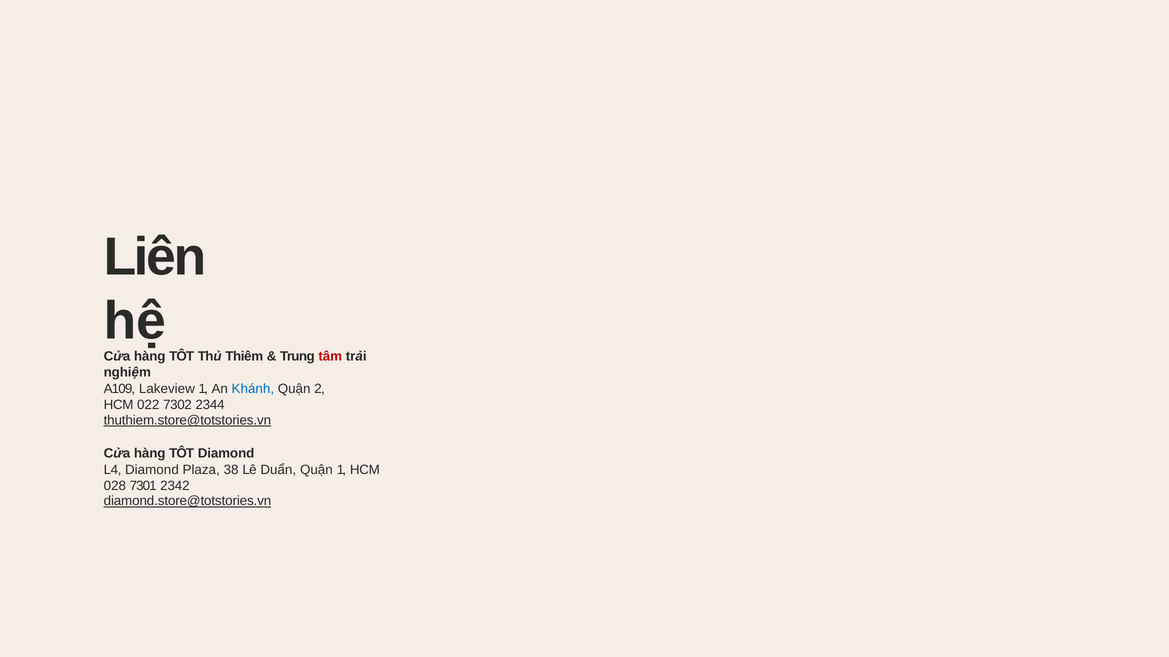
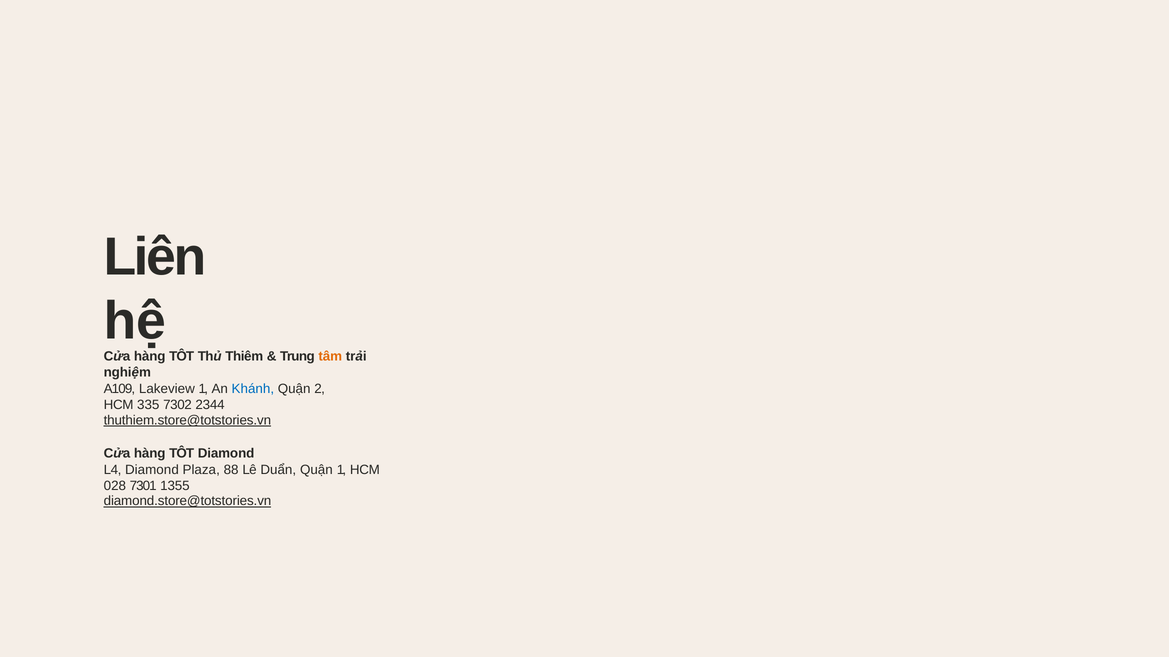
tâm colour: red -> orange
022: 022 -> 335
38: 38 -> 88
2342: 2342 -> 1355
